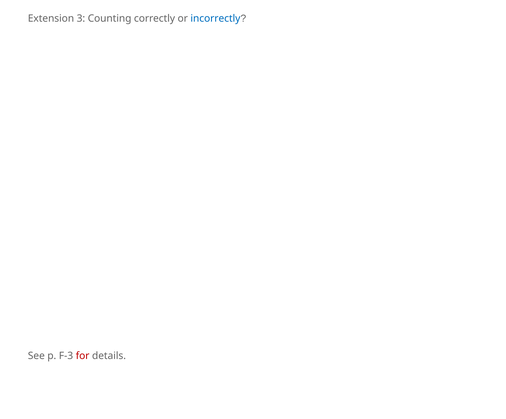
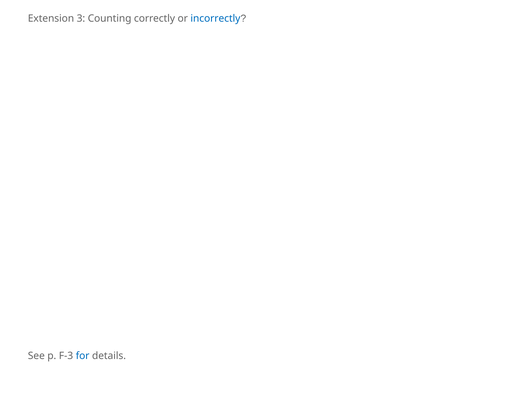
for colour: red -> blue
